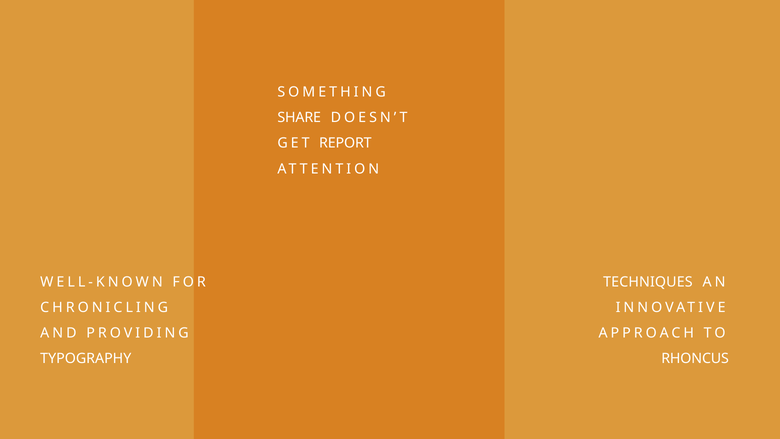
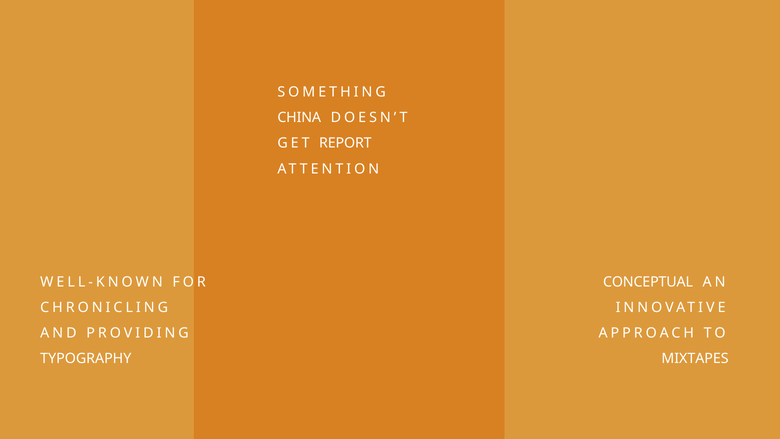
SHARE: SHARE -> CHINA
TECHNIQUES: TECHNIQUES -> CONCEPTUAL
RHONCUS: RHONCUS -> MIXTAPES
